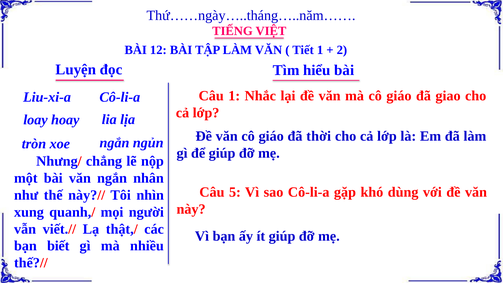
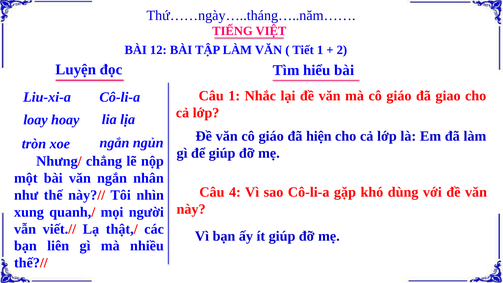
thời: thời -> hiện
5: 5 -> 4
biết: biết -> liên
